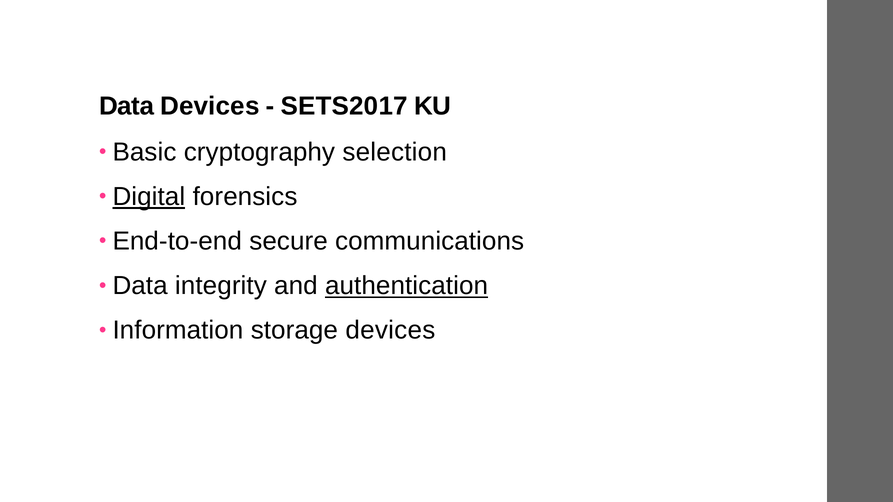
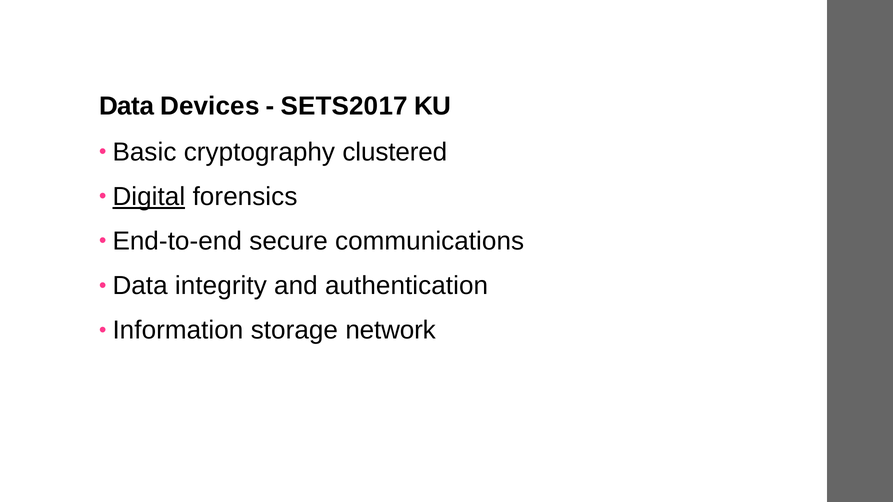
selection: selection -> clustered
authentication underline: present -> none
storage devices: devices -> network
